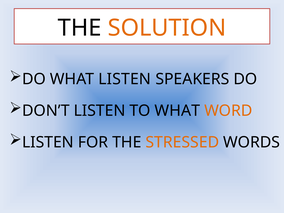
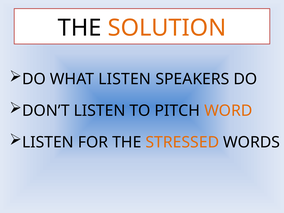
TO WHAT: WHAT -> PITCH
